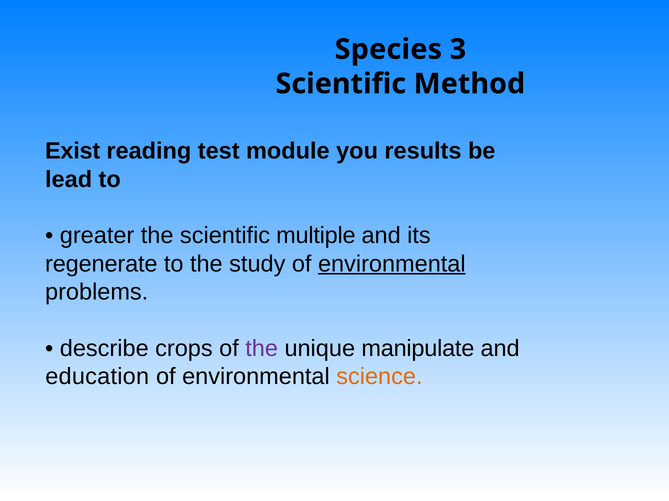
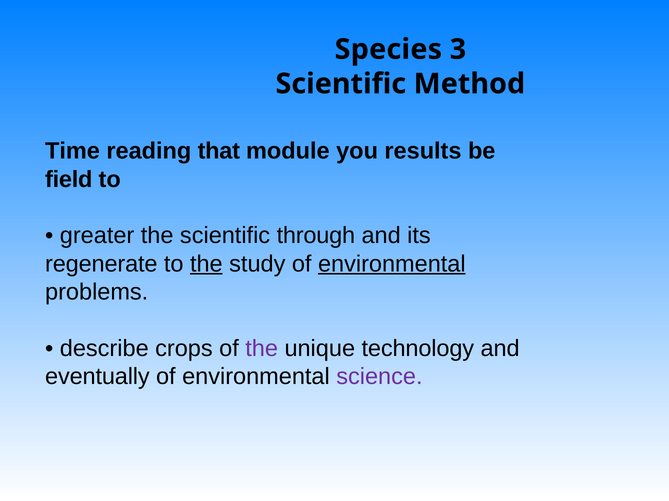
Exist: Exist -> Time
test: test -> that
lead: lead -> field
multiple: multiple -> through
the at (206, 264) underline: none -> present
manipulate: manipulate -> technology
education: education -> eventually
science colour: orange -> purple
